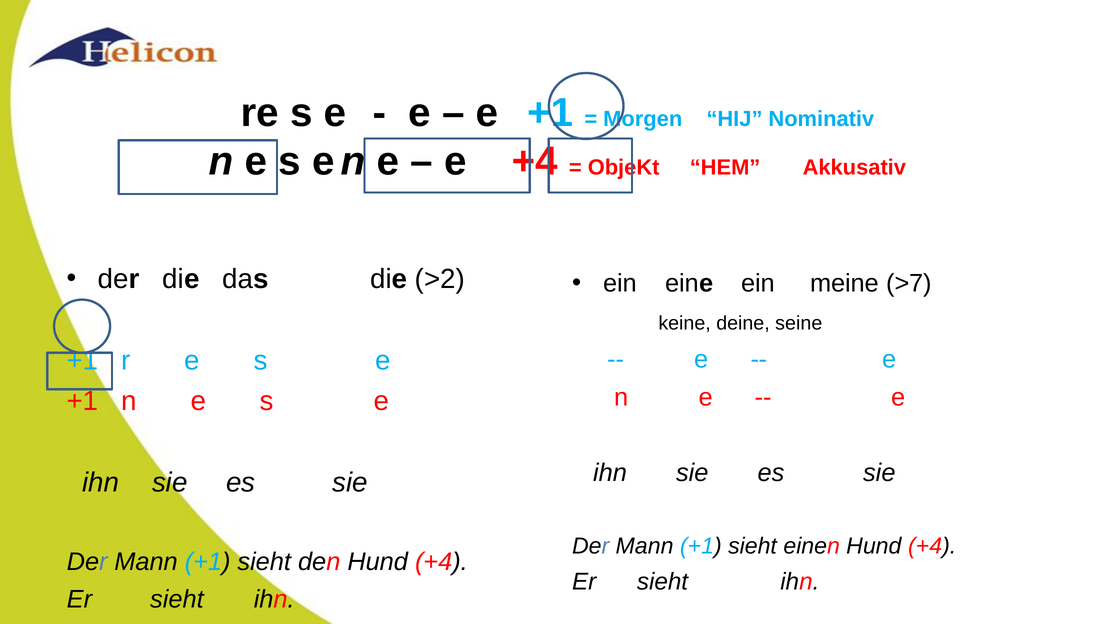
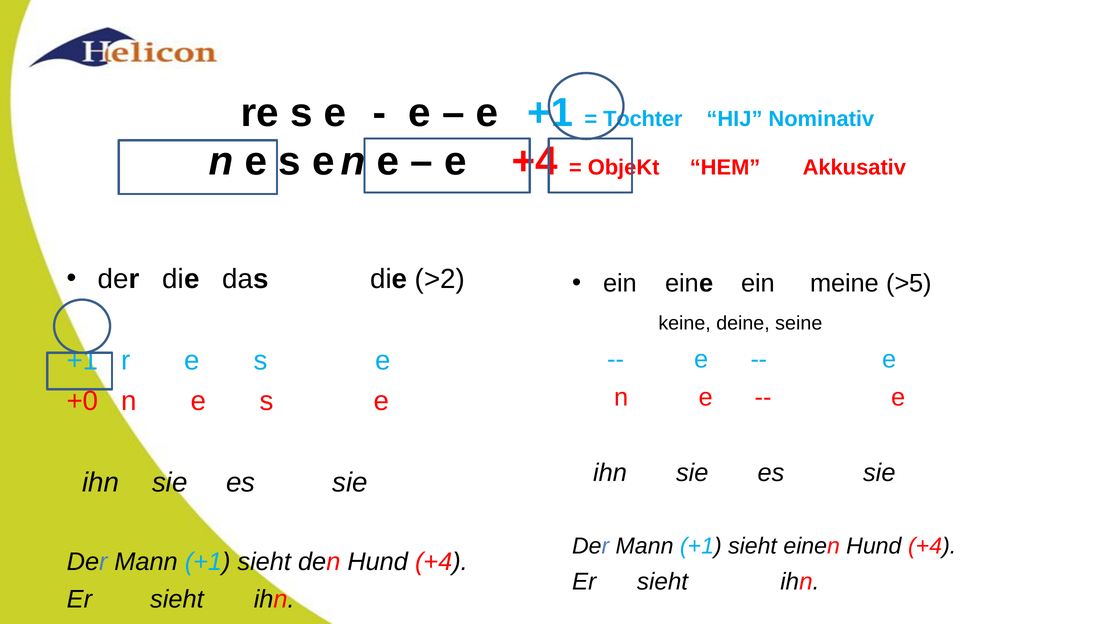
Morgen: Morgen -> Tochter
>7: >7 -> >5
+1 at (83, 401): +1 -> +0
